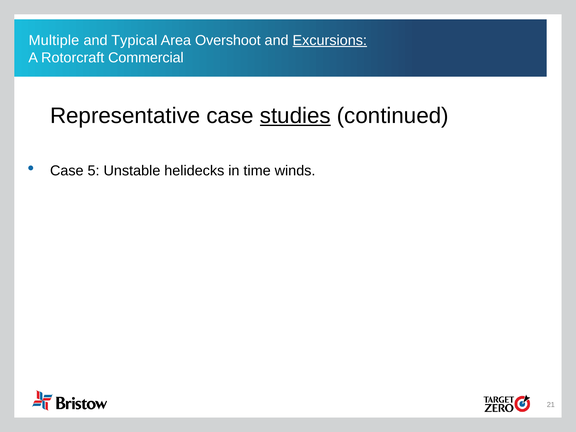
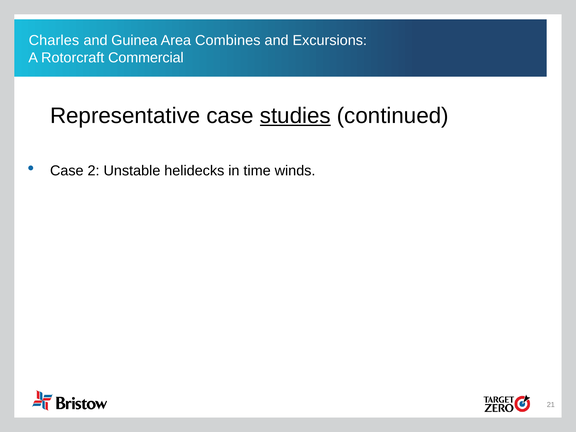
Multiple: Multiple -> Charles
Typical: Typical -> Guinea
Overshoot: Overshoot -> Combines
Excursions underline: present -> none
5: 5 -> 2
